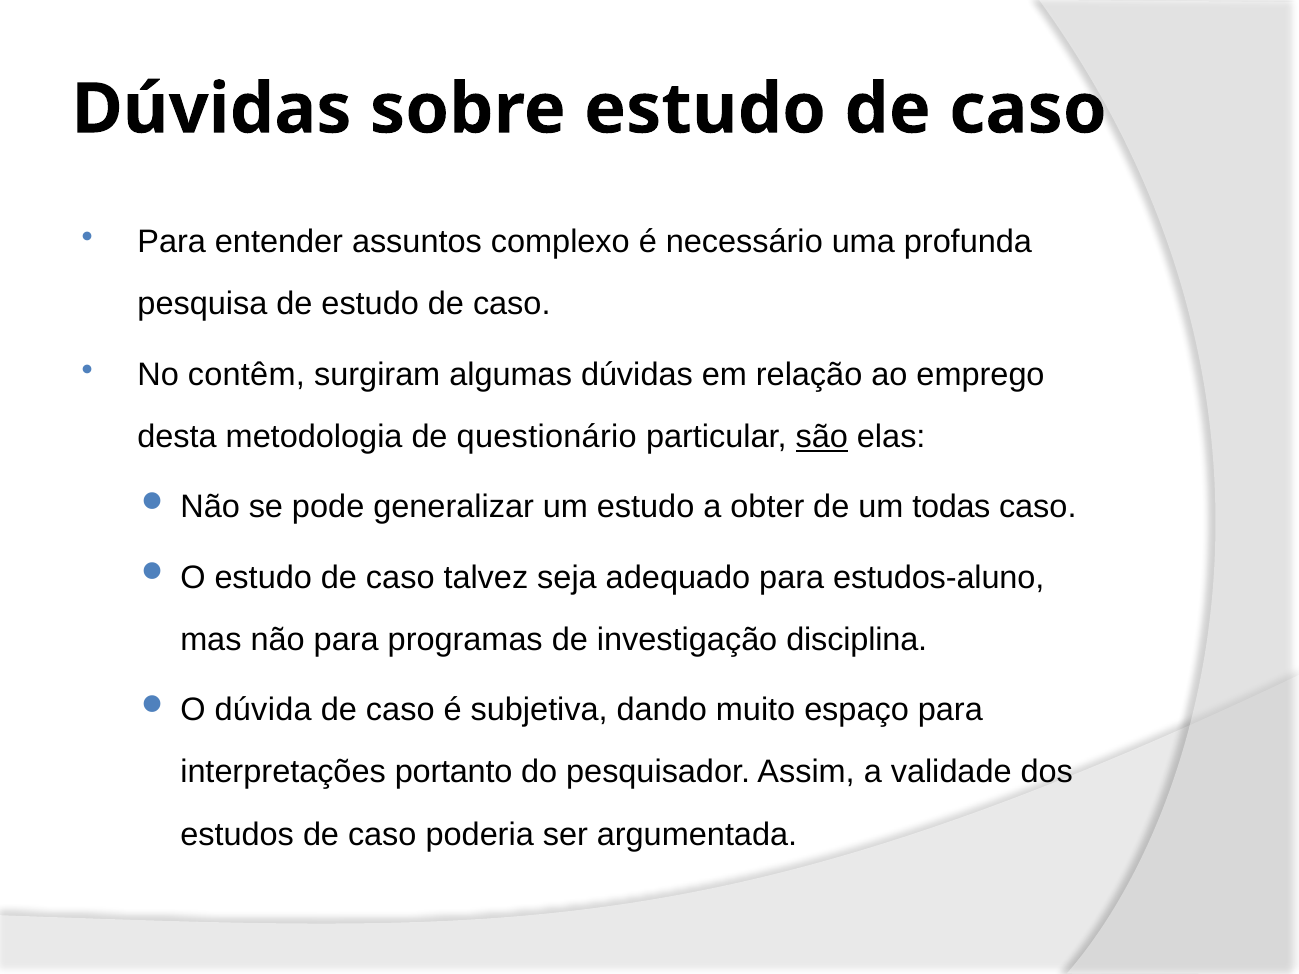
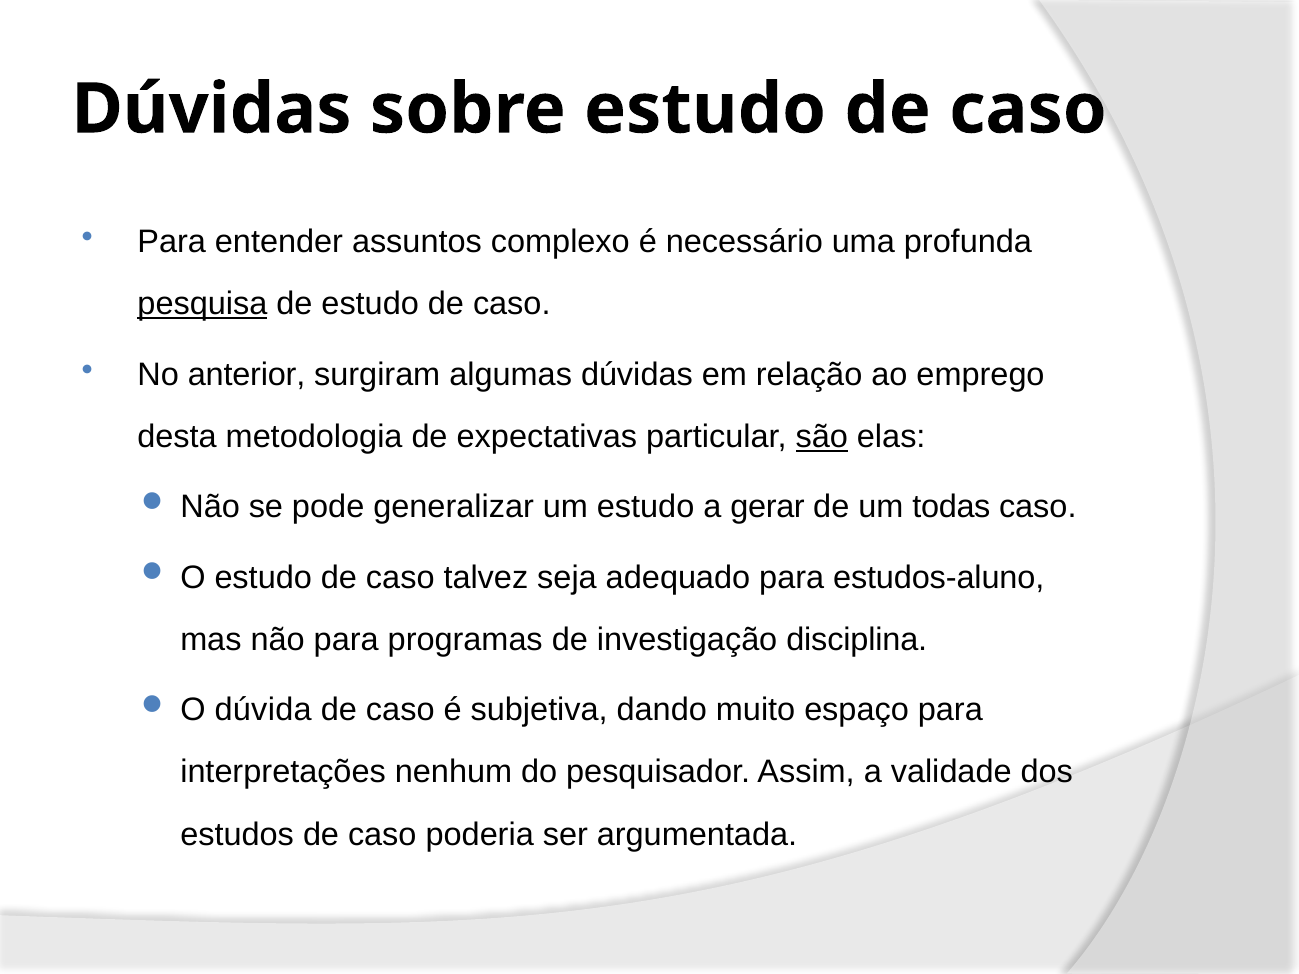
pesquisa underline: none -> present
contêm: contêm -> anterior
questionário: questionário -> expectativas
obter: obter -> gerar
portanto: portanto -> nenhum
